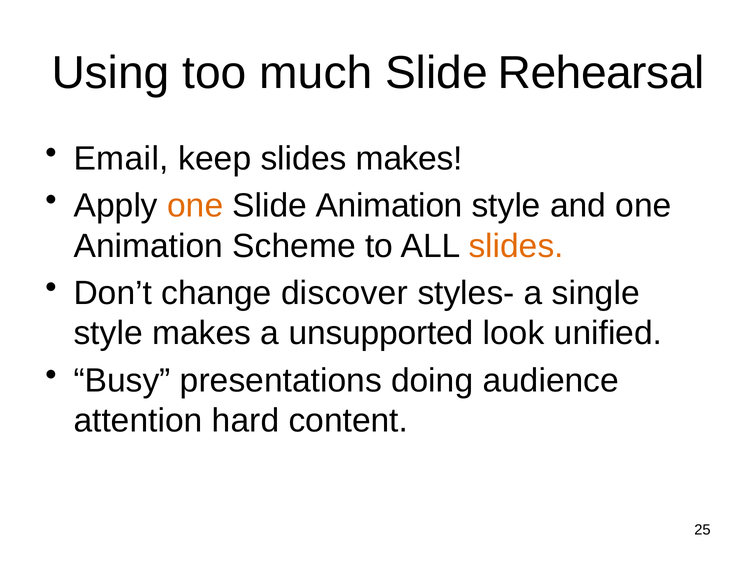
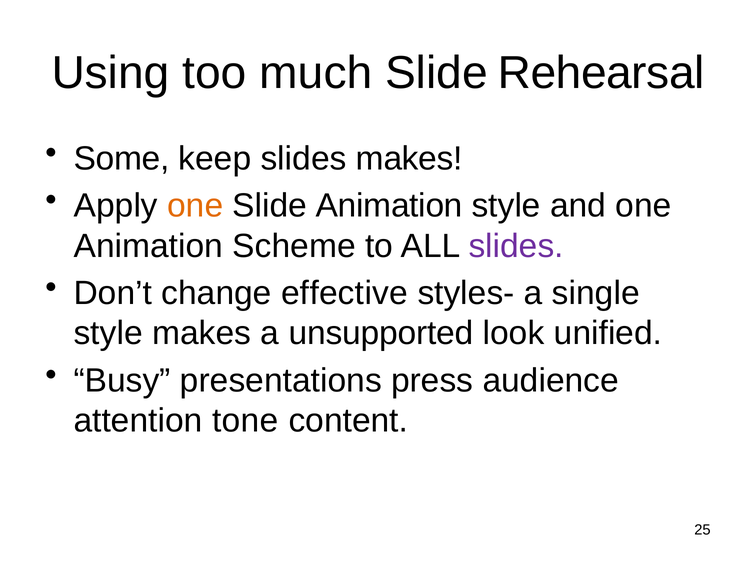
Email: Email -> Some
slides at (516, 246) colour: orange -> purple
discover: discover -> effective
doing: doing -> press
hard: hard -> tone
